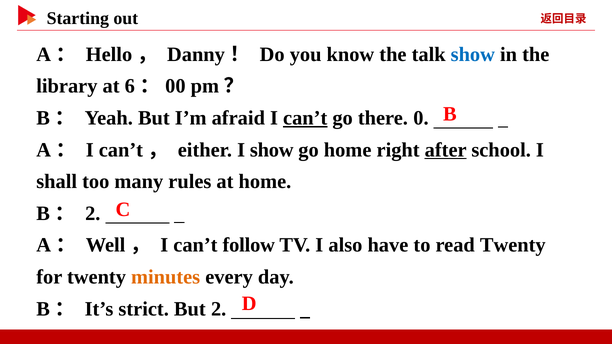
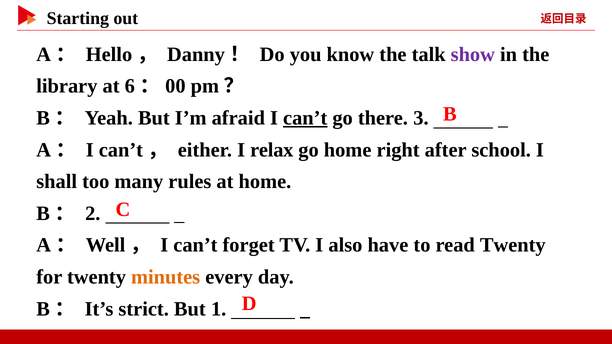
show at (473, 54) colour: blue -> purple
0: 0 -> 3
I show: show -> relax
after underline: present -> none
follow: follow -> forget
But 2: 2 -> 1
